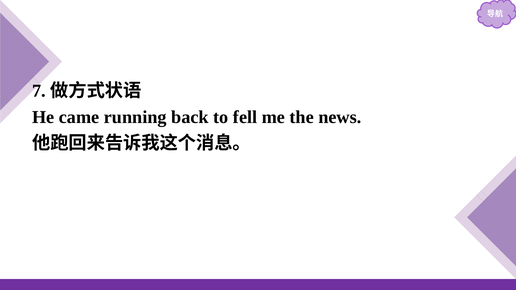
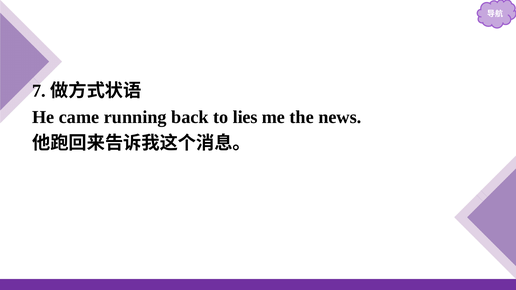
fell: fell -> lies
